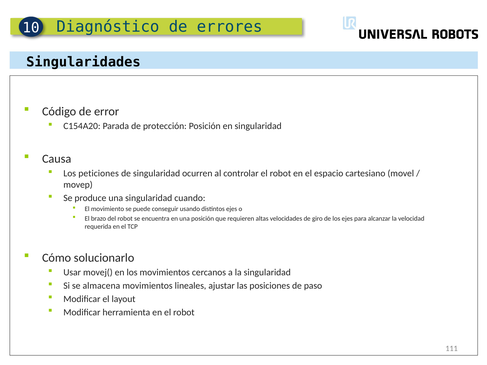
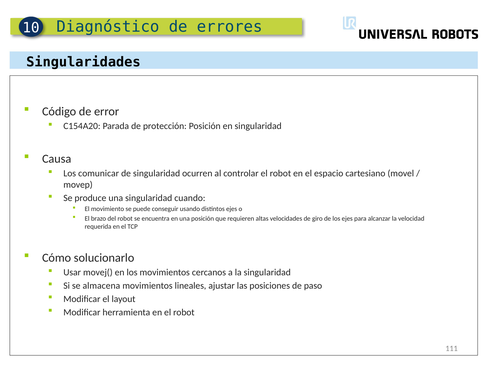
peticiones: peticiones -> comunicar
